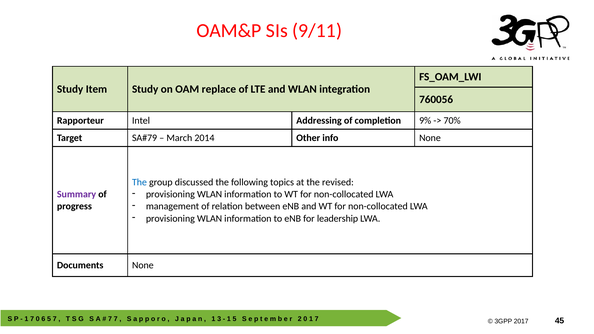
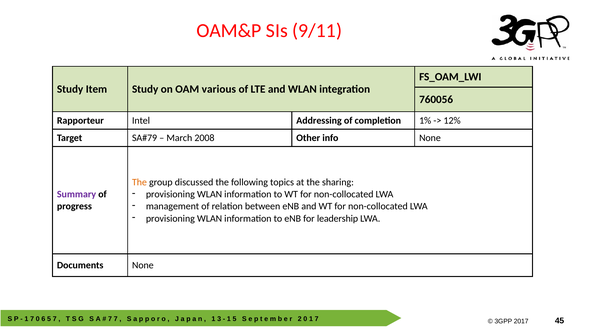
replace: replace -> various
9%: 9% -> 1%
70%: 70% -> 12%
2014: 2014 -> 2008
The at (139, 182) colour: blue -> orange
revised: revised -> sharing
